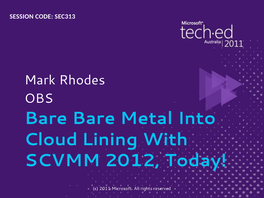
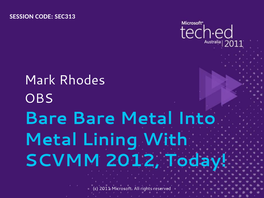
Cloud at (51, 139): Cloud -> Metal
